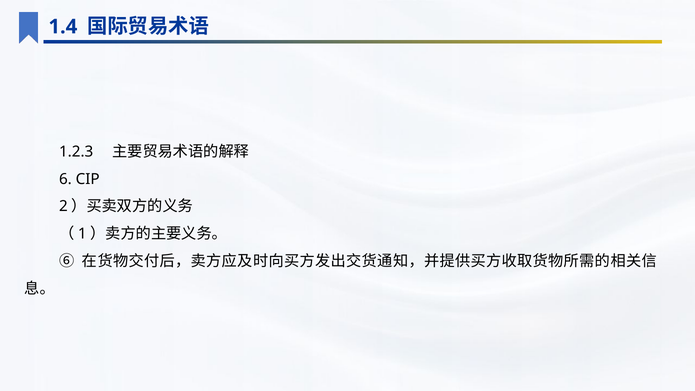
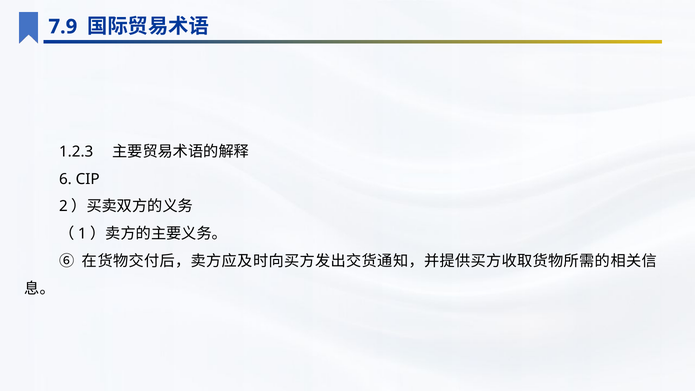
1.4: 1.4 -> 7.9
